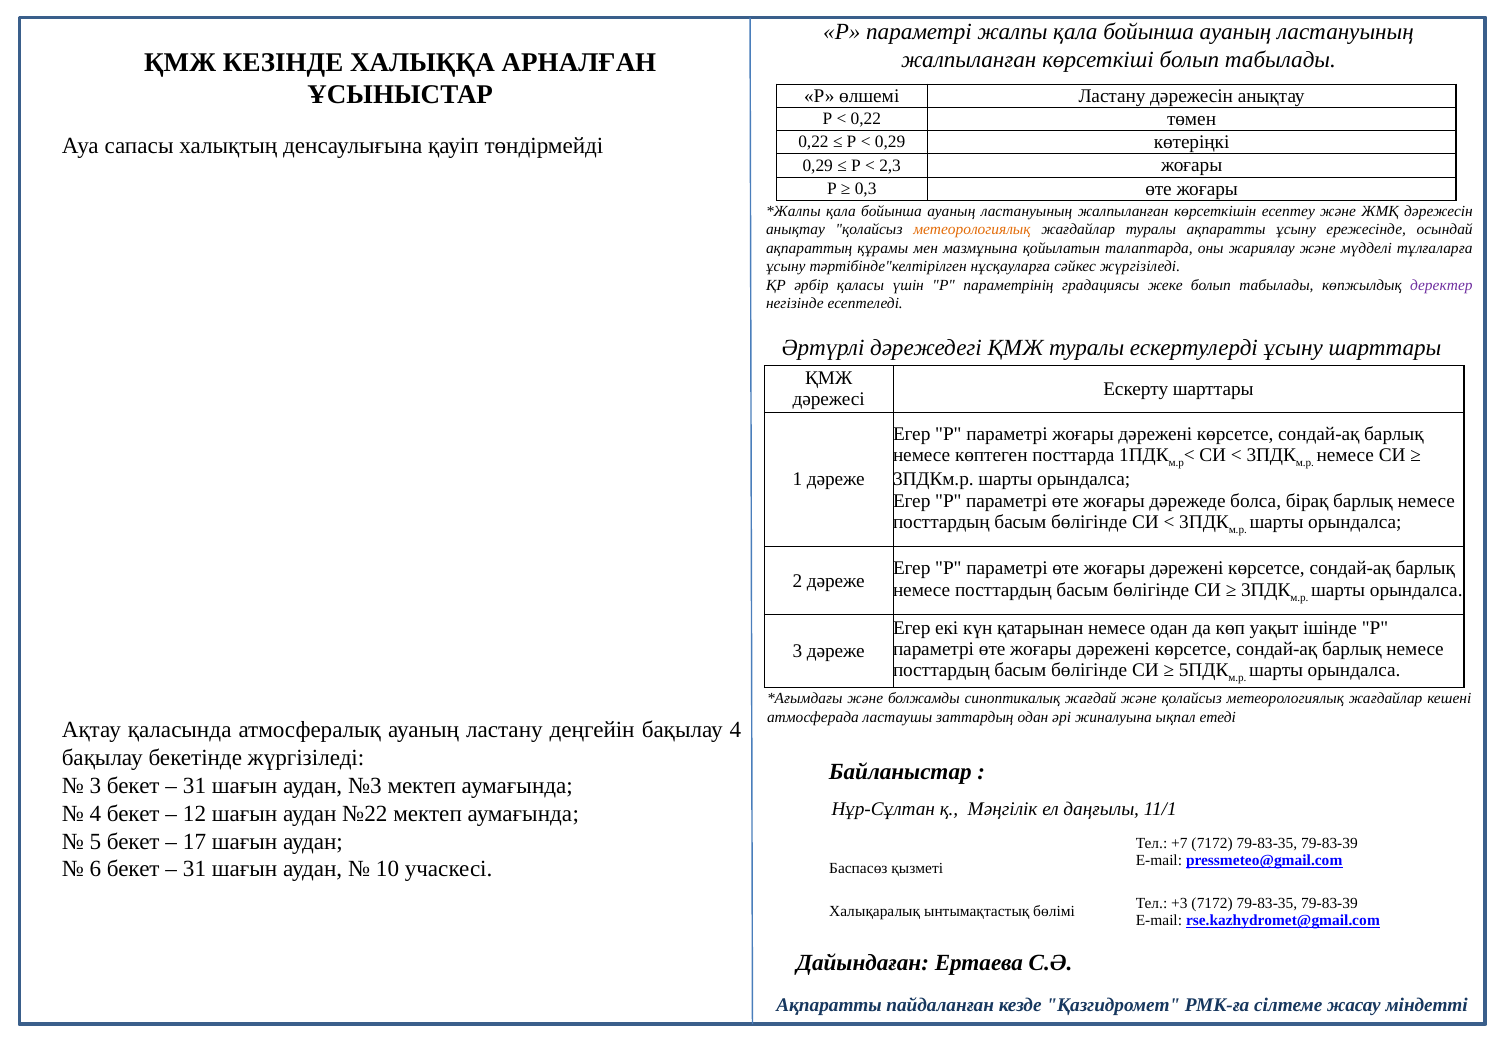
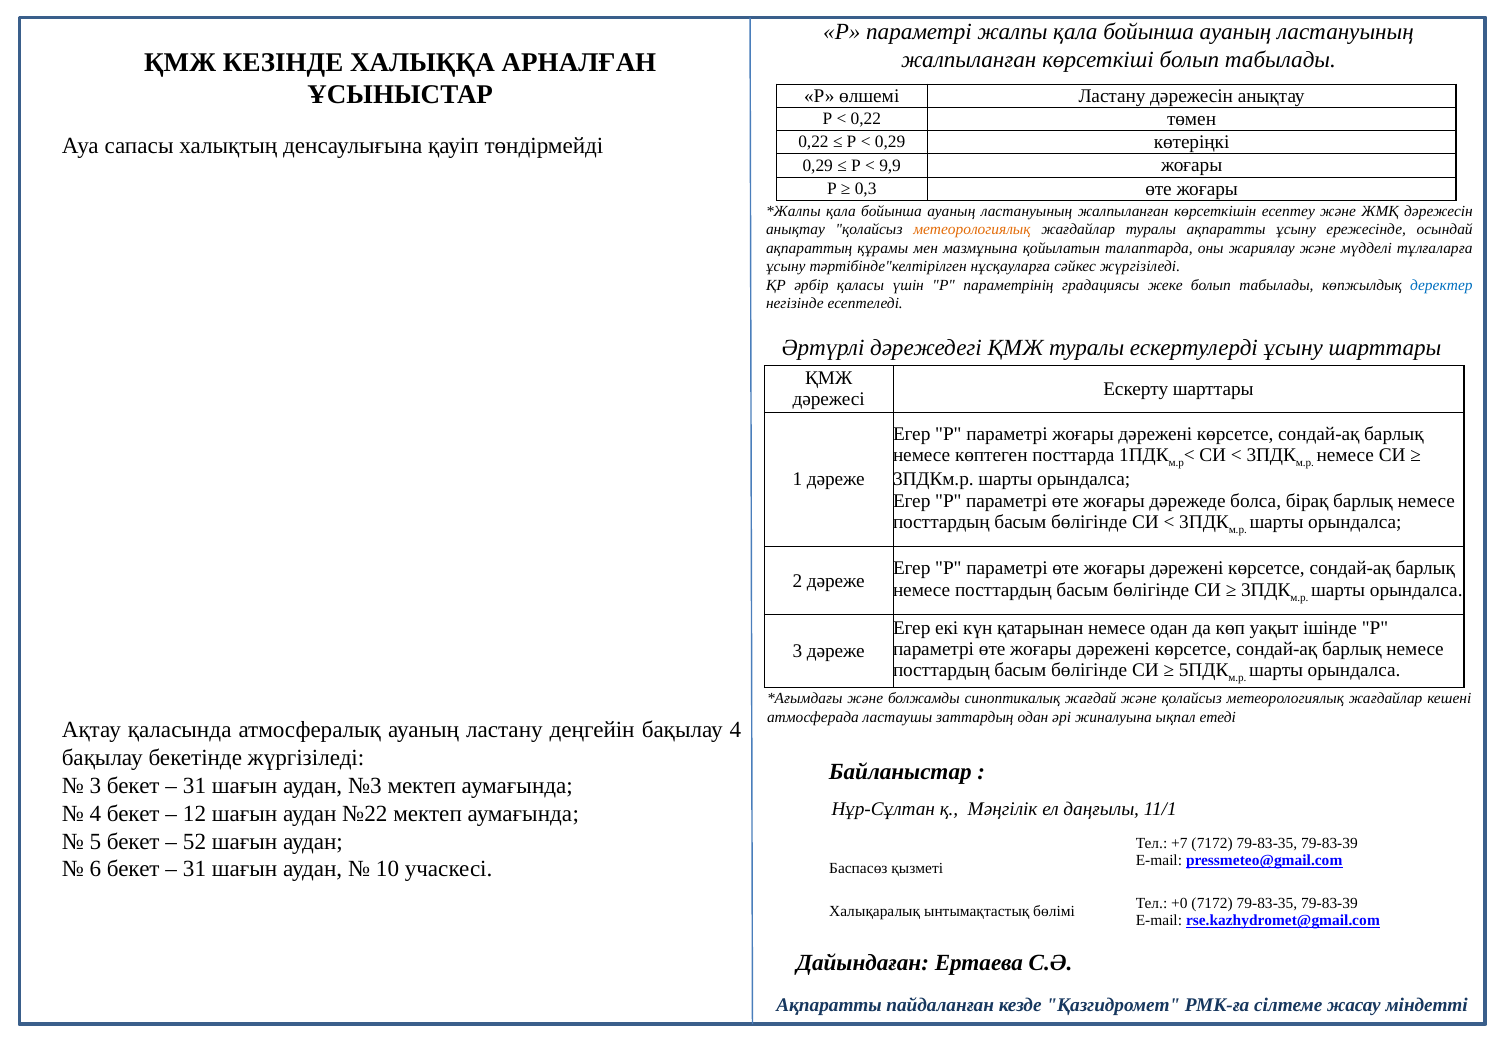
2,3: 2,3 -> 9,9
деректер colour: purple -> blue
17: 17 -> 52
+3: +3 -> +0
